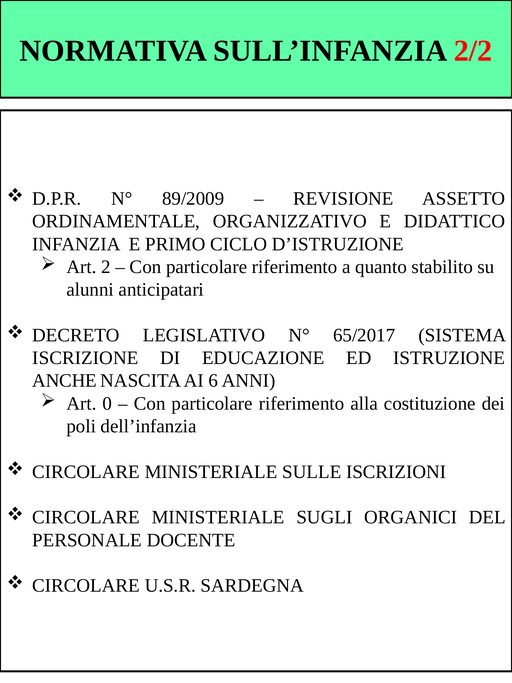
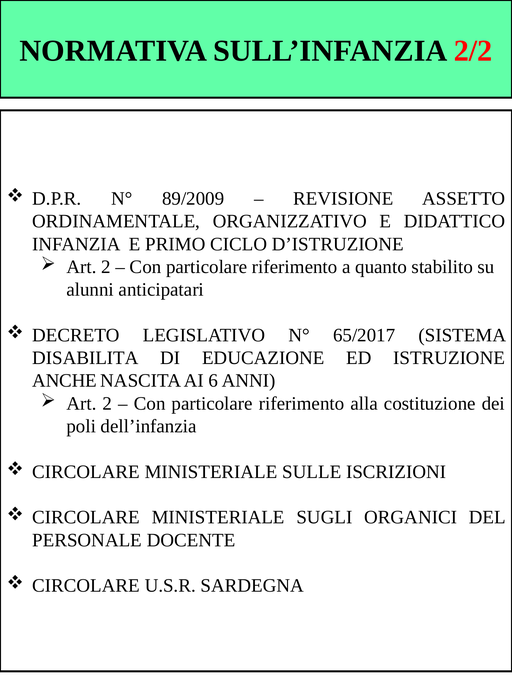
ISCRIZIONE: ISCRIZIONE -> DISABILITA
0 at (107, 403): 0 -> 2
